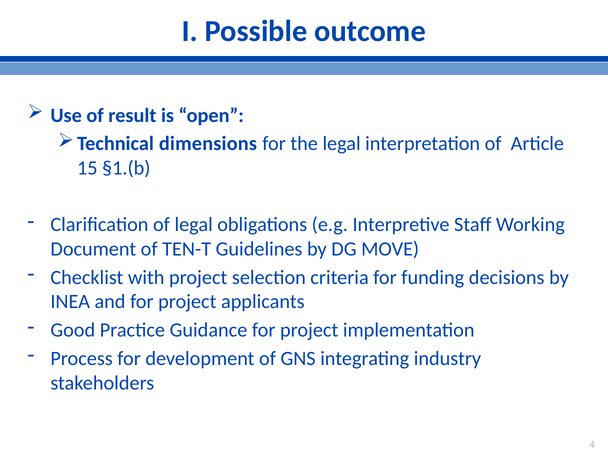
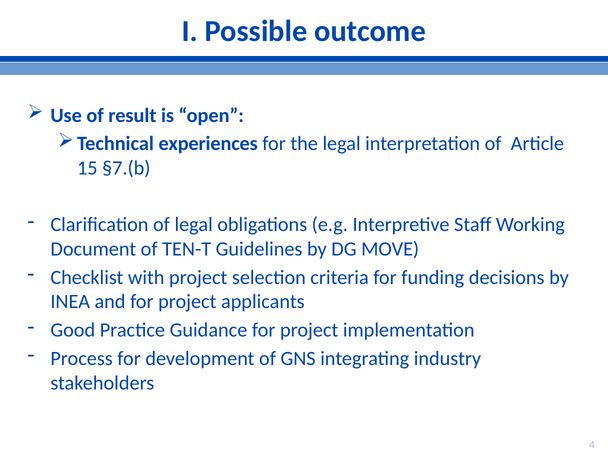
dimensions: dimensions -> experiences
§1.(b: §1.(b -> §7.(b
